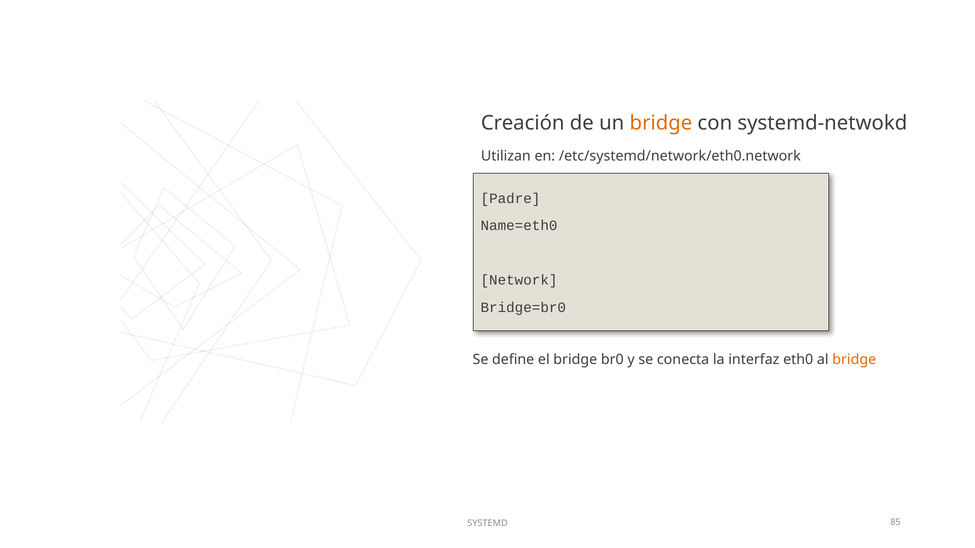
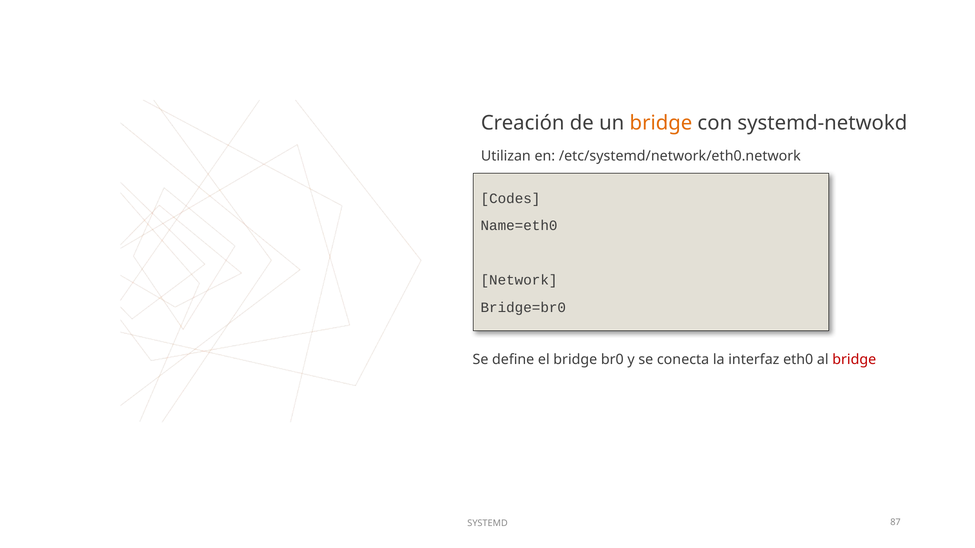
Padre: Padre -> Codes
bridge at (854, 360) colour: orange -> red
85: 85 -> 87
